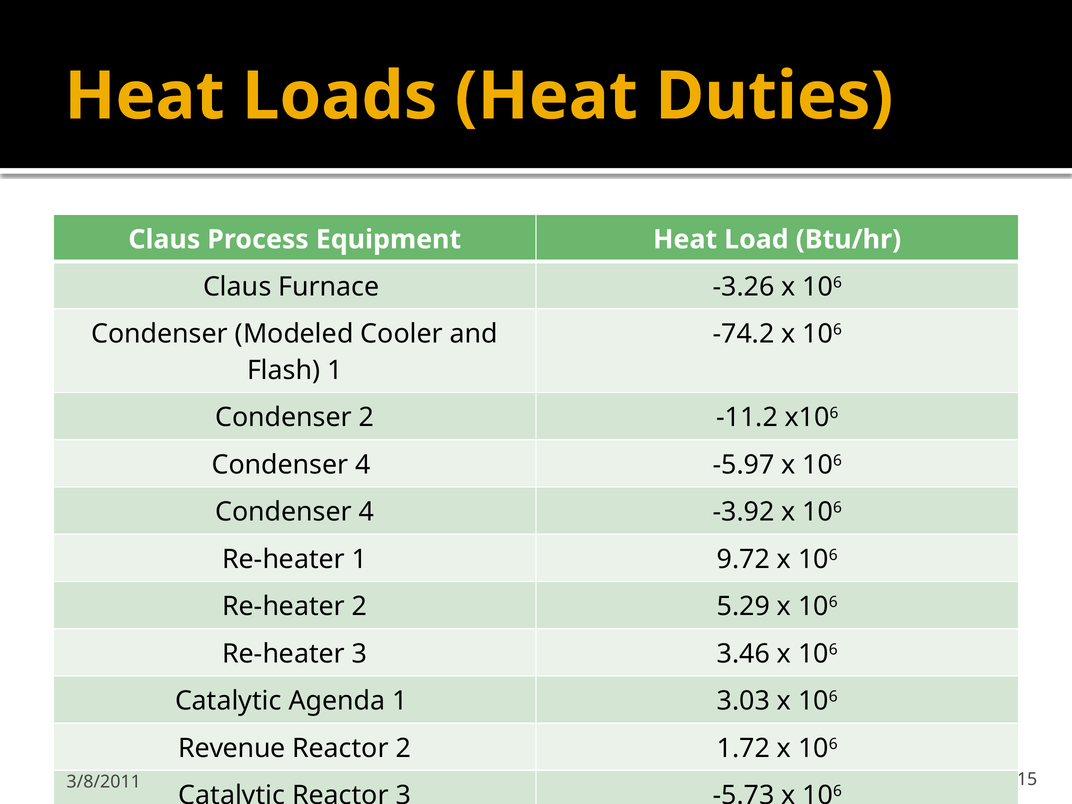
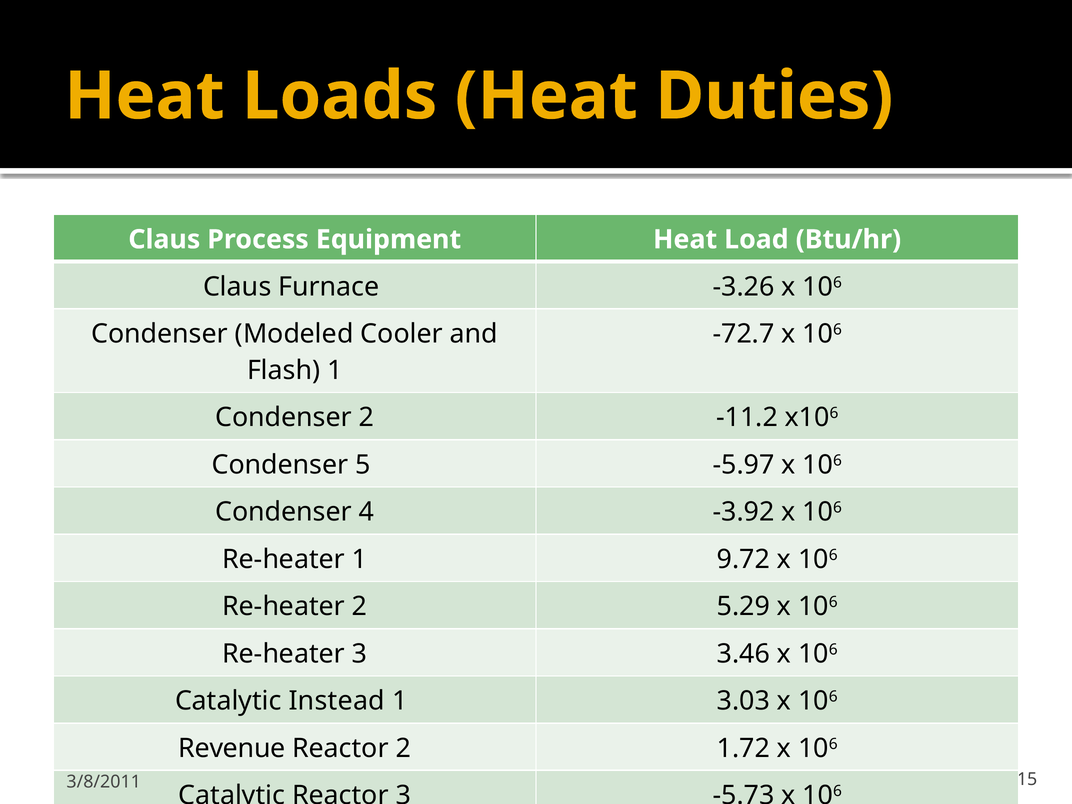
-74.2: -74.2 -> -72.7
4 at (363, 465): 4 -> 5
Agenda: Agenda -> Instead
